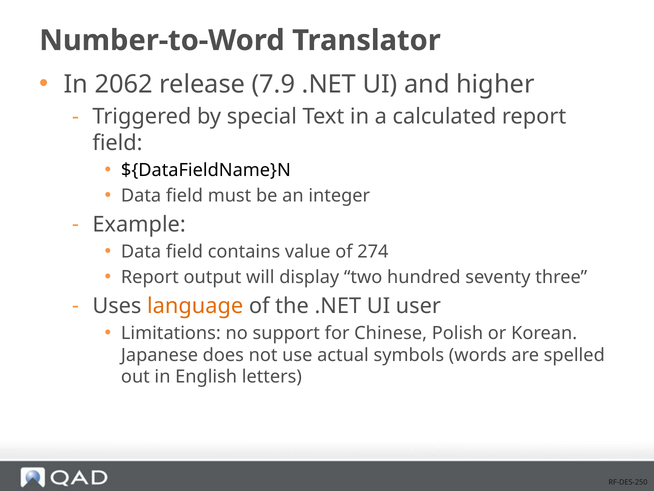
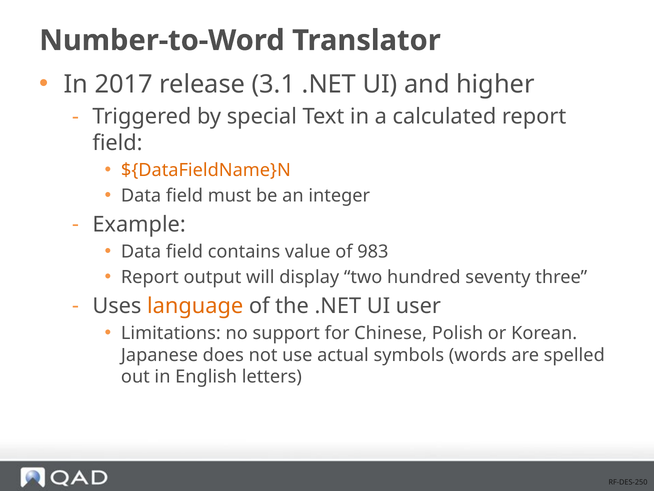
2062: 2062 -> 2017
7.9: 7.9 -> 3.1
${DataFieldName}N colour: black -> orange
274: 274 -> 983
